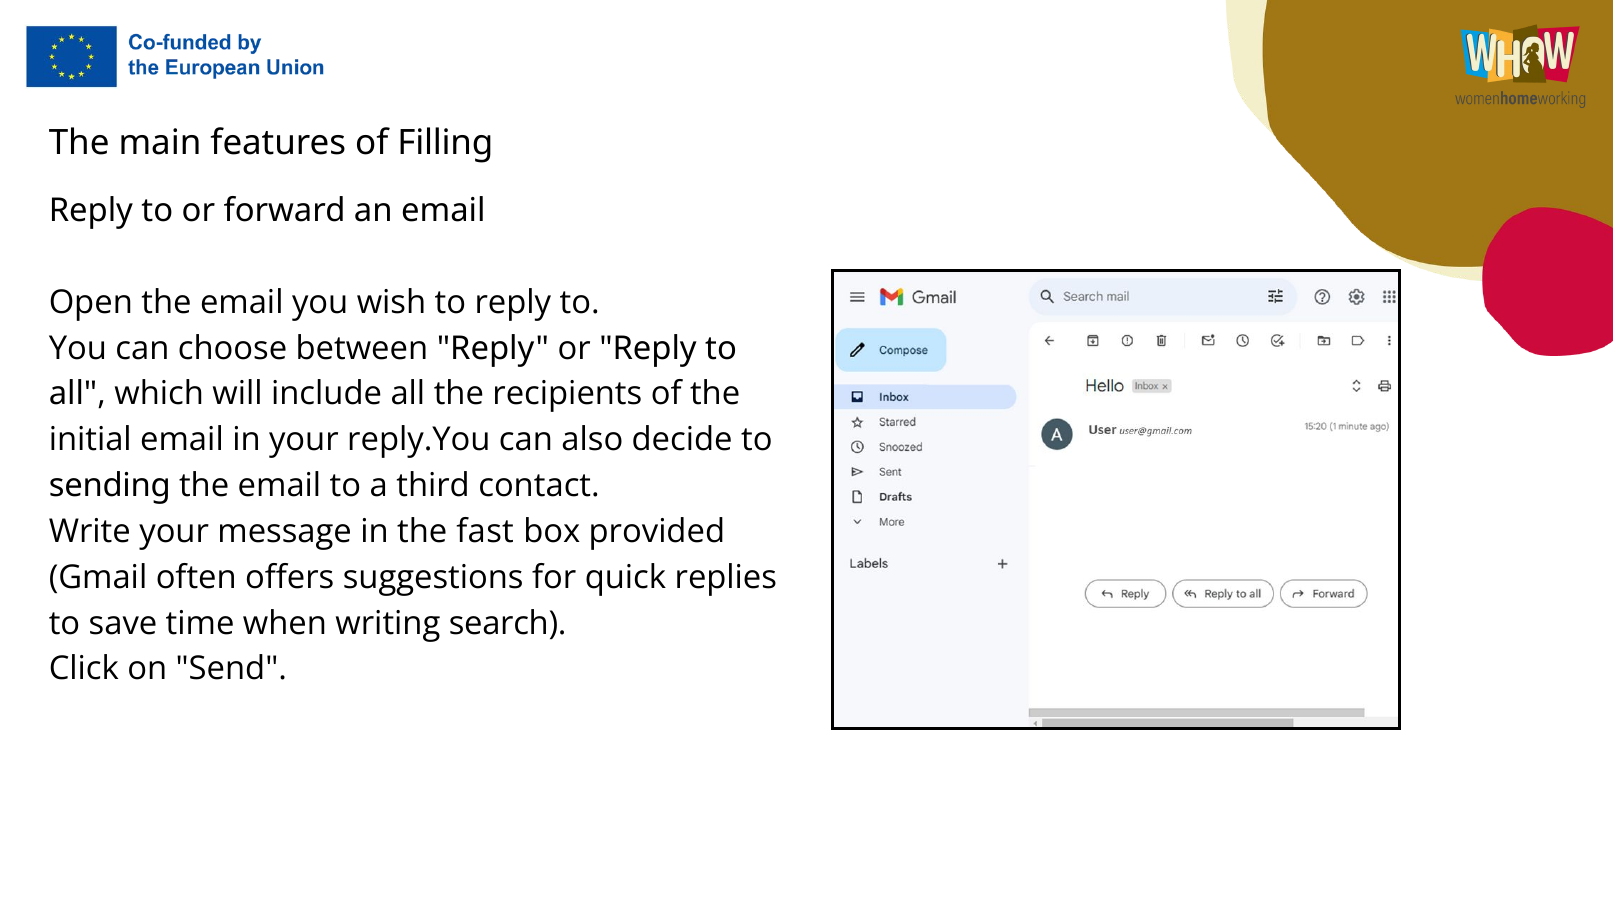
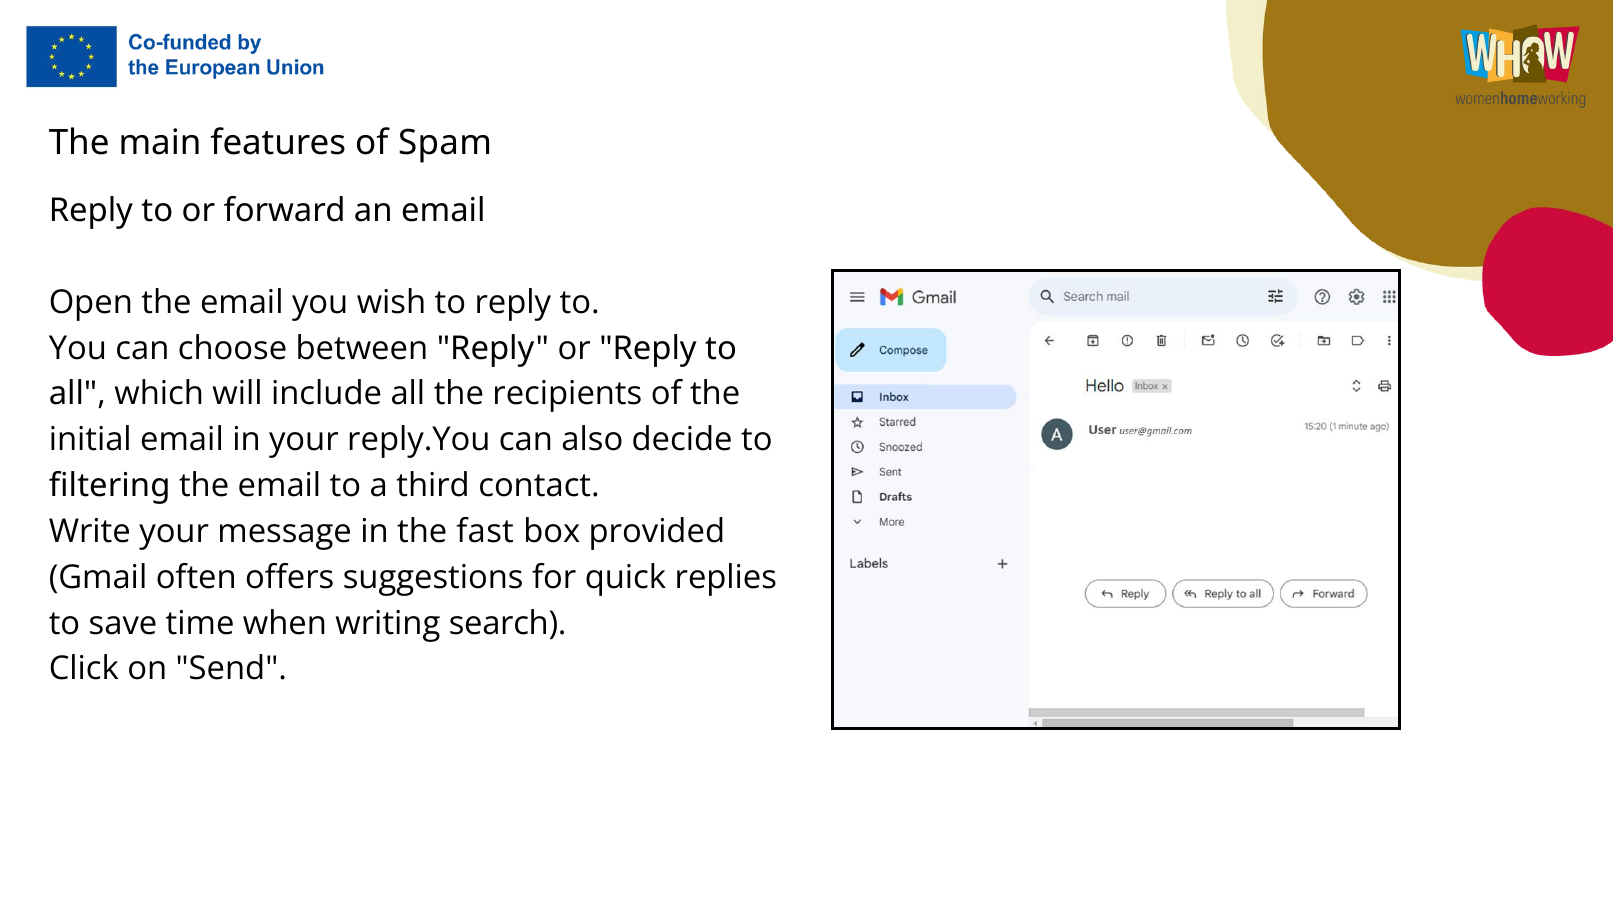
Filling: Filling -> Spam
sending: sending -> filtering
